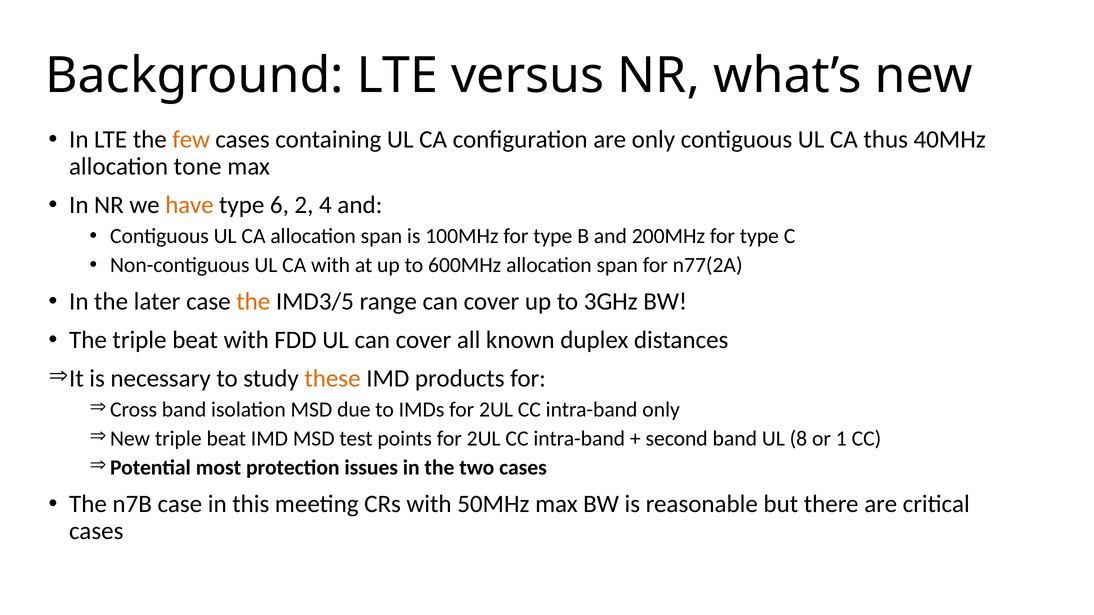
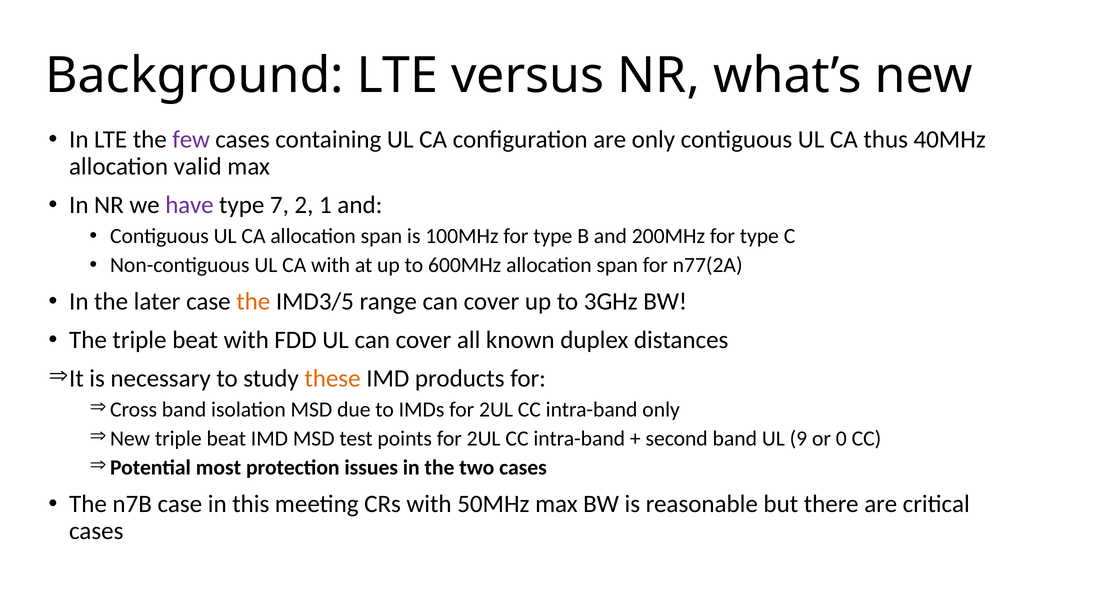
few colour: orange -> purple
tone: tone -> valid
have colour: orange -> purple
6: 6 -> 7
4: 4 -> 1
8: 8 -> 9
1: 1 -> 0
